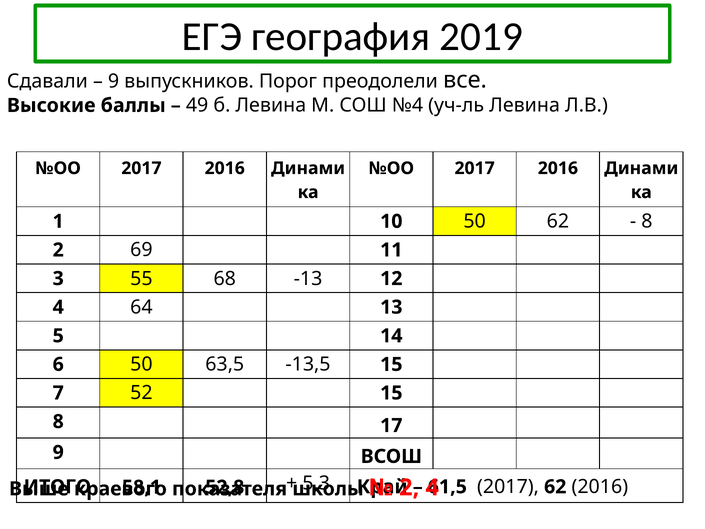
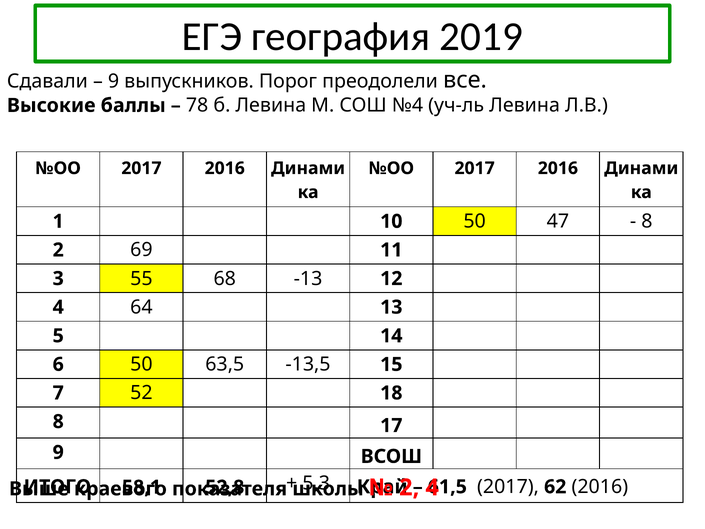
49: 49 -> 78
50 62: 62 -> 47
52 15: 15 -> 18
